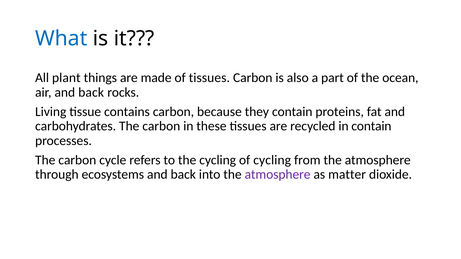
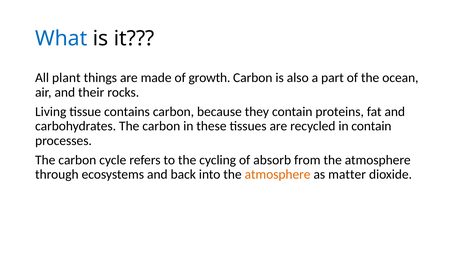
of tissues: tissues -> growth
air and back: back -> their
of cycling: cycling -> absorb
atmosphere at (278, 175) colour: purple -> orange
